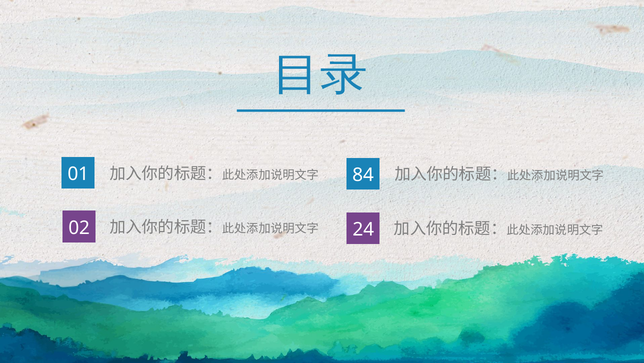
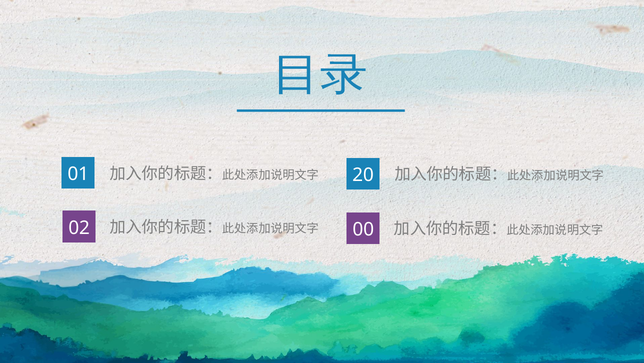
84: 84 -> 20
24: 24 -> 00
